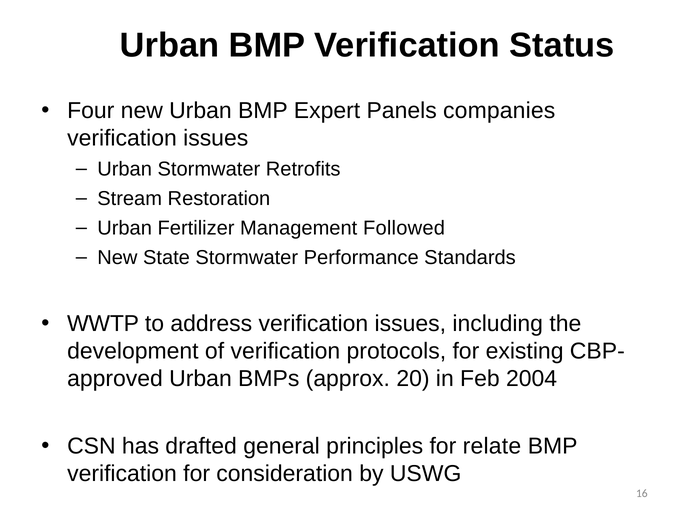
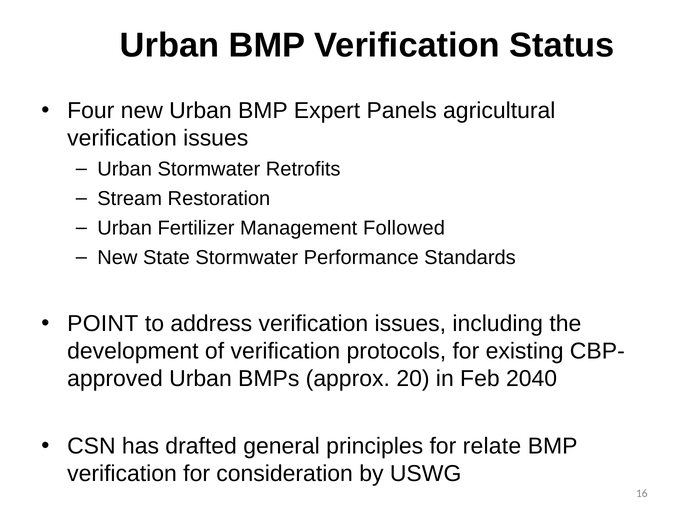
companies: companies -> agricultural
WWTP: WWTP -> POINT
2004: 2004 -> 2040
